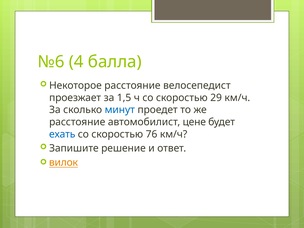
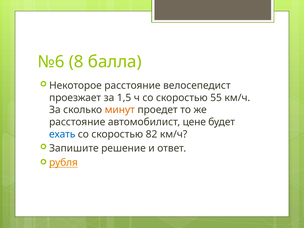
4: 4 -> 8
29: 29 -> 55
минут colour: blue -> orange
76: 76 -> 82
вилок: вилок -> рубля
